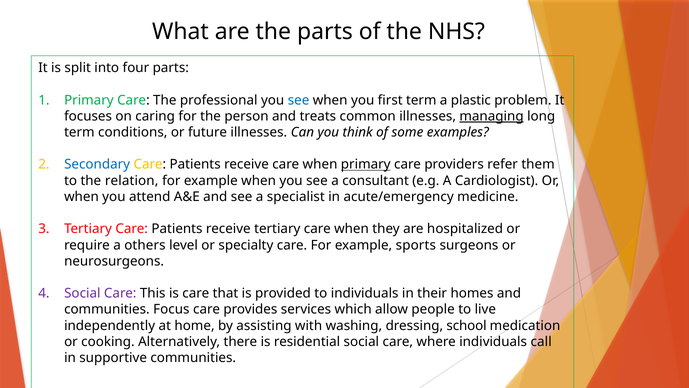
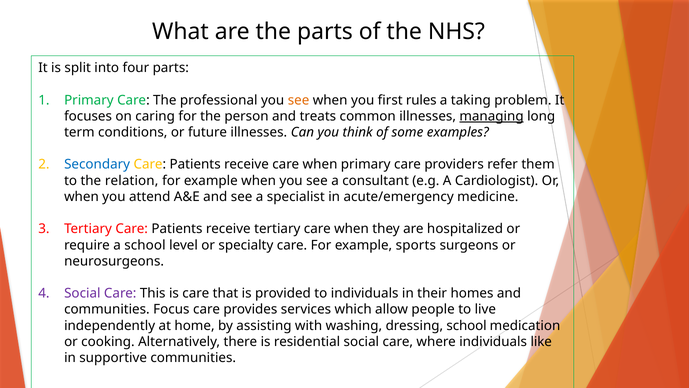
see at (299, 100) colour: blue -> orange
first term: term -> rules
plastic: plastic -> taking
primary at (366, 164) underline: present -> none
a others: others -> school
call: call -> like
